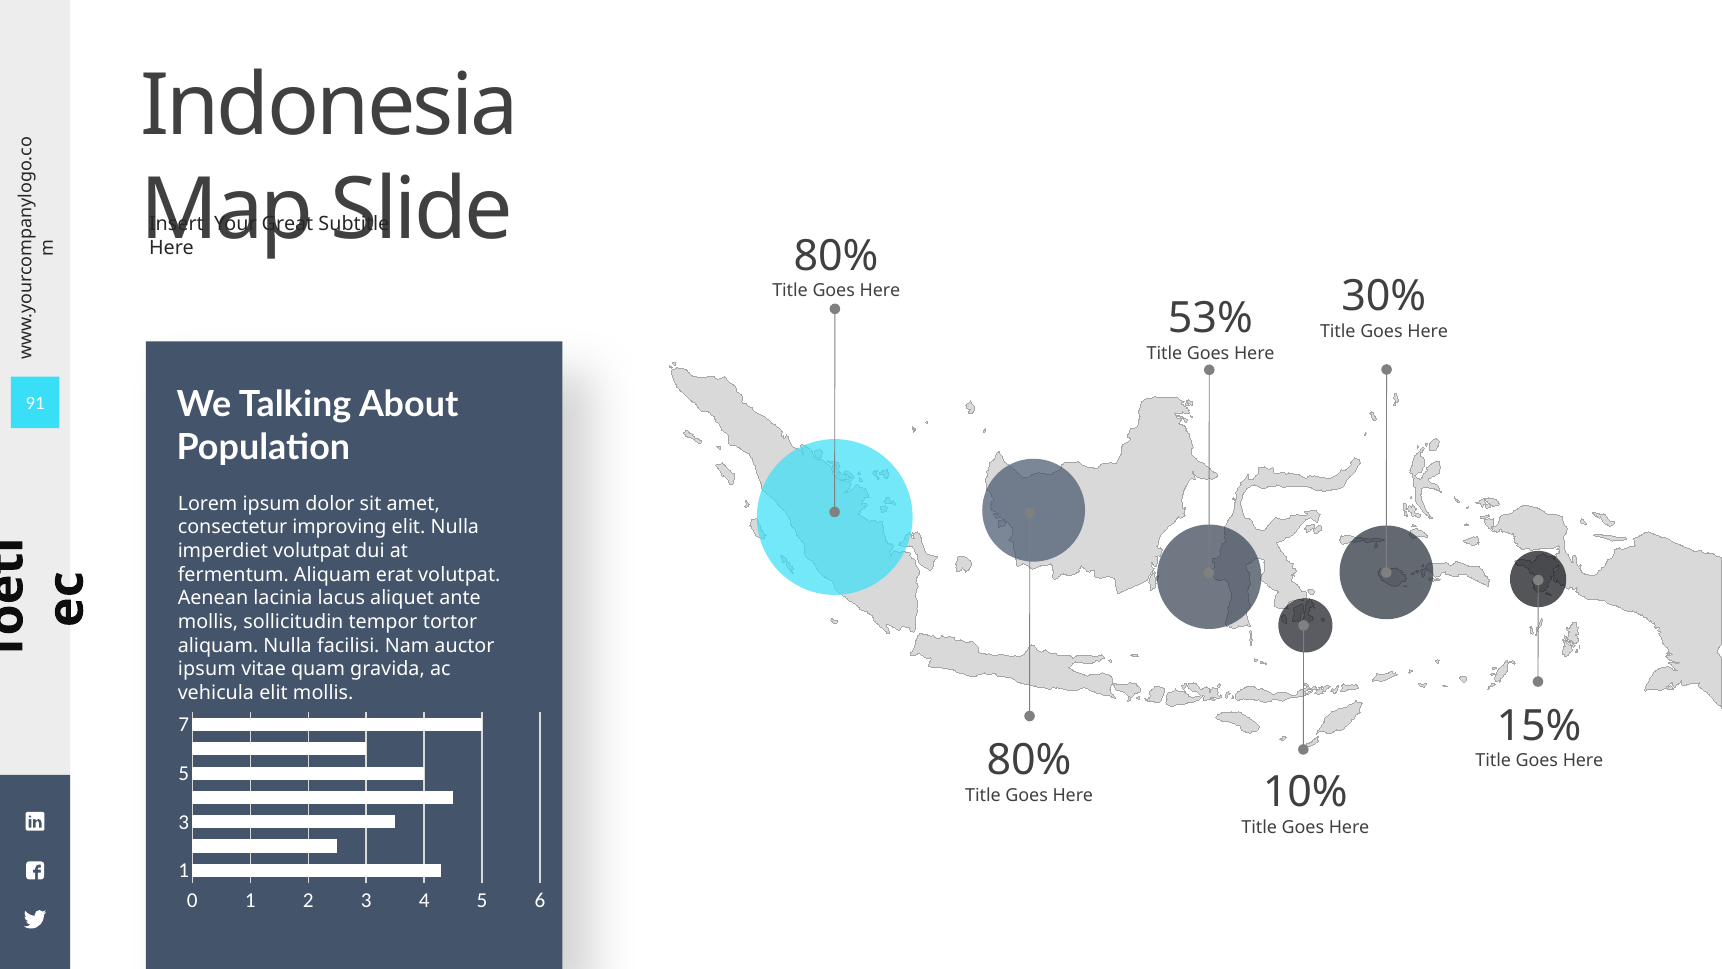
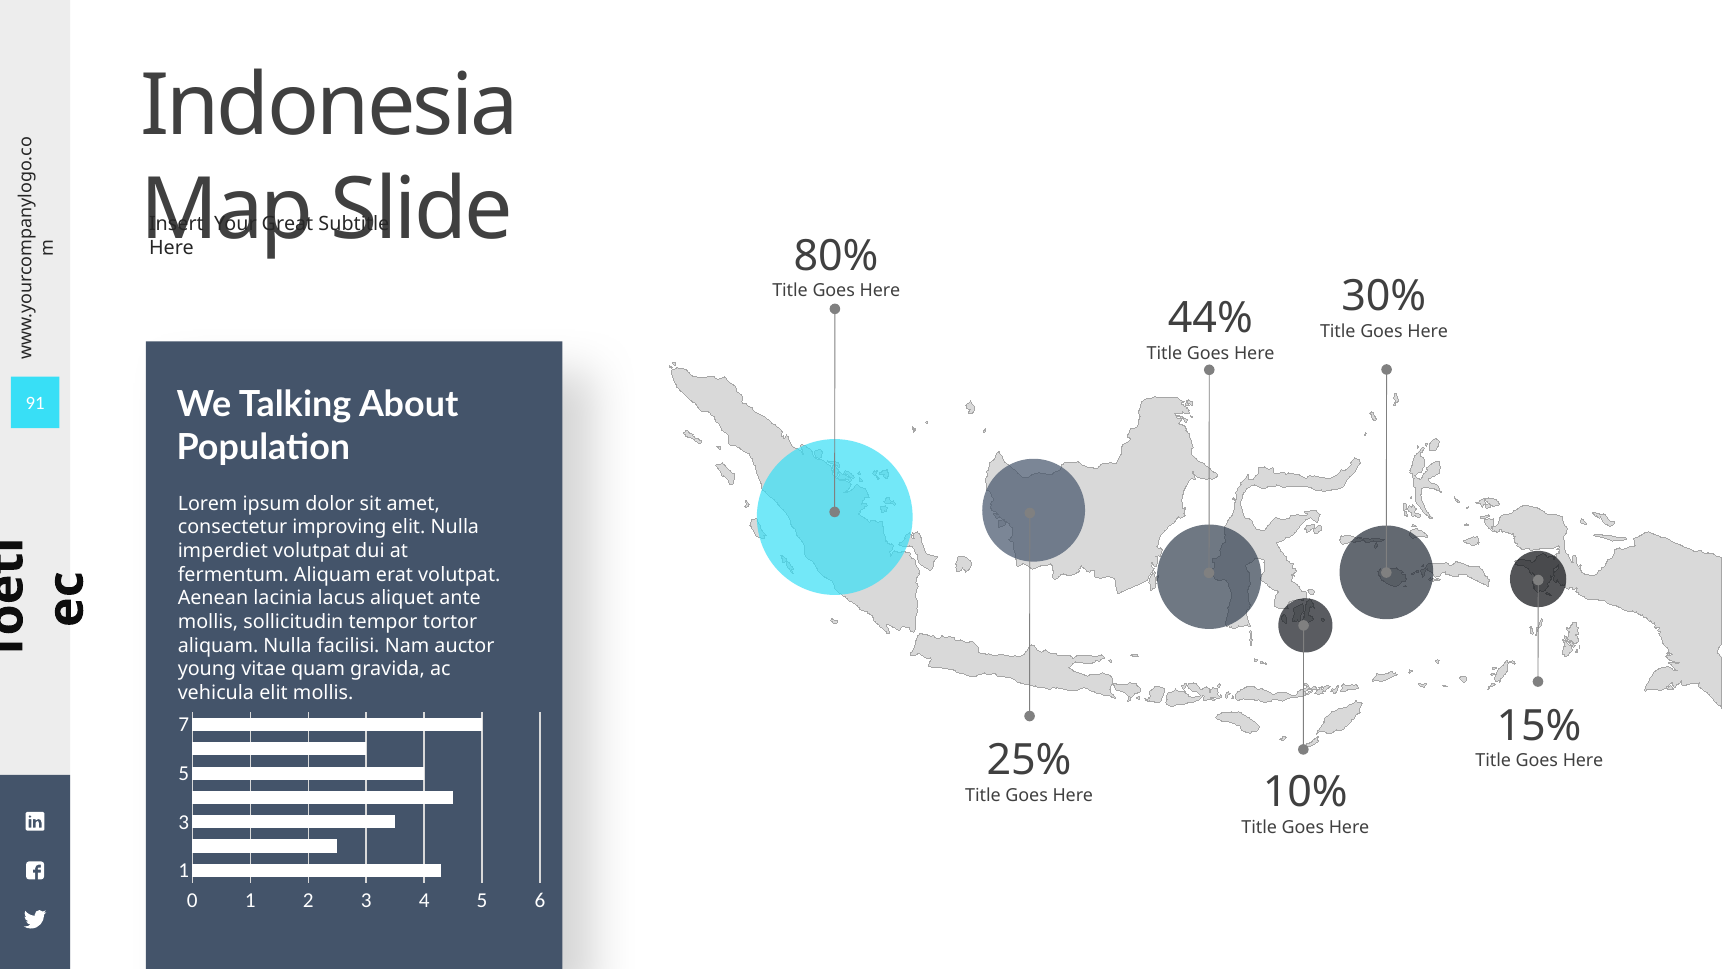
53%: 53% -> 44%
ipsum at (207, 669): ipsum -> young
80% at (1029, 760): 80% -> 25%
